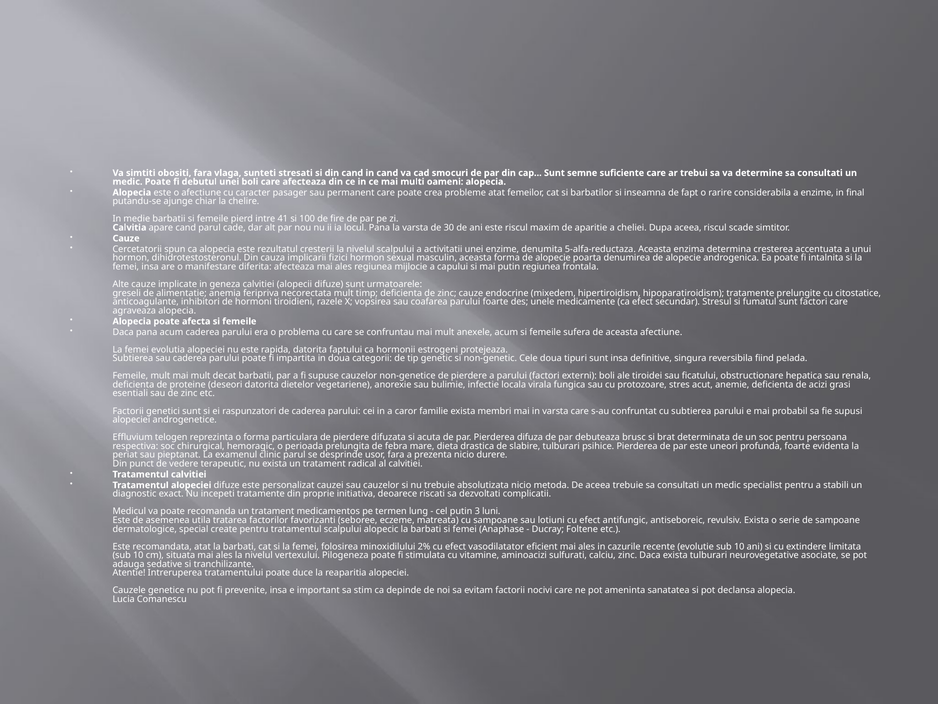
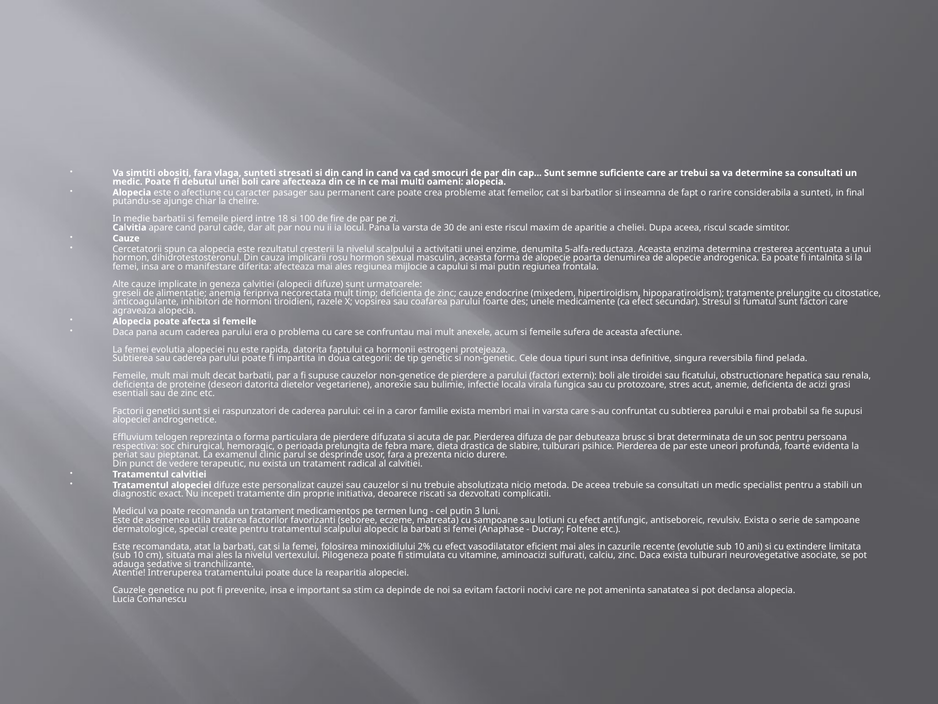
a enzime: enzime -> sunteti
41: 41 -> 18
fizici: fizici -> rosu
